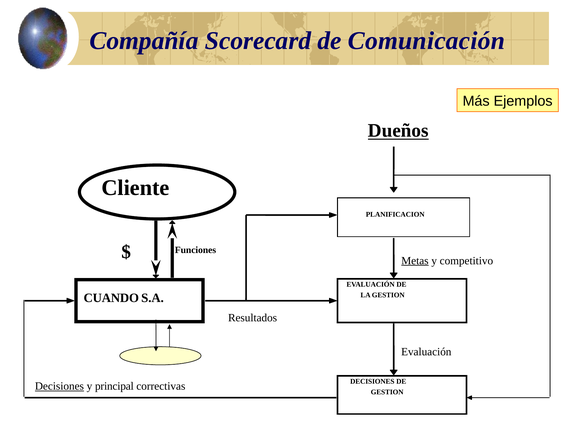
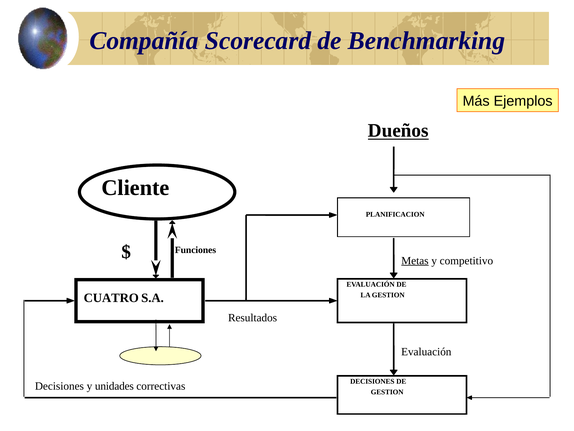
Comunicación: Comunicación -> Benchmarking
CUANDO: CUANDO -> CUATRO
Decisiones at (59, 386) underline: present -> none
principal: principal -> unidades
